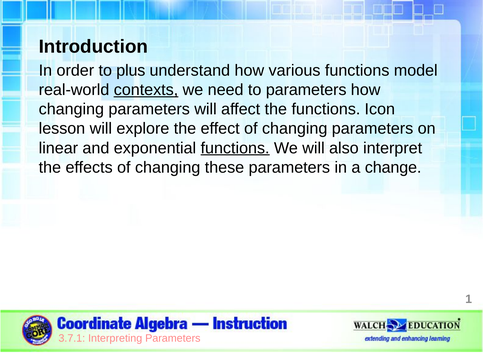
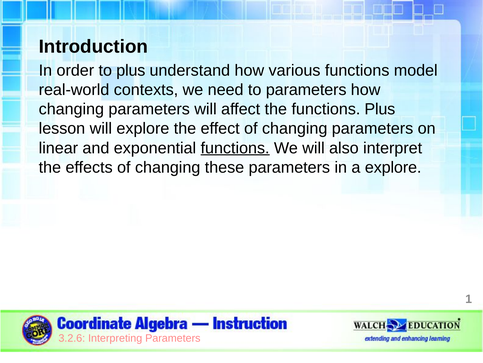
contexts underline: present -> none
functions Icon: Icon -> Plus
a change: change -> explore
3.7.1: 3.7.1 -> 3.2.6
